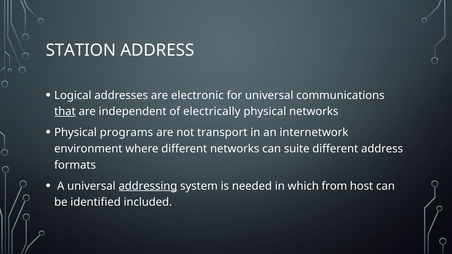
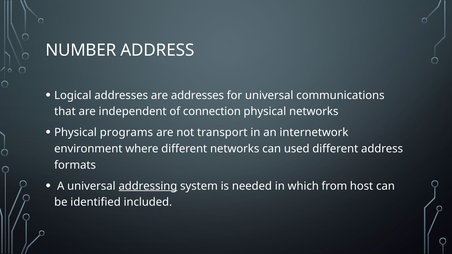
STATION: STATION -> NUMBER
are electronic: electronic -> addresses
that underline: present -> none
electrically: electrically -> connection
suite: suite -> used
